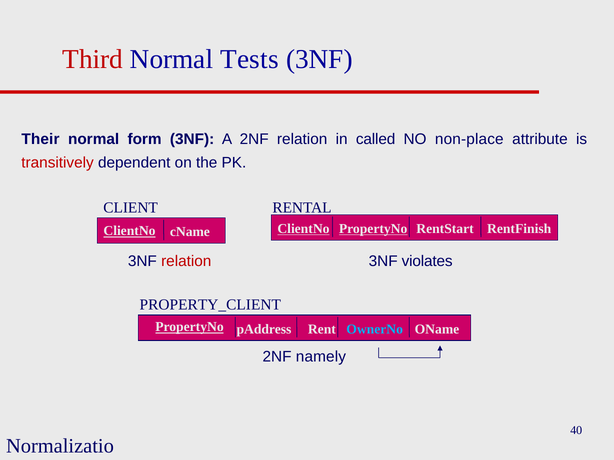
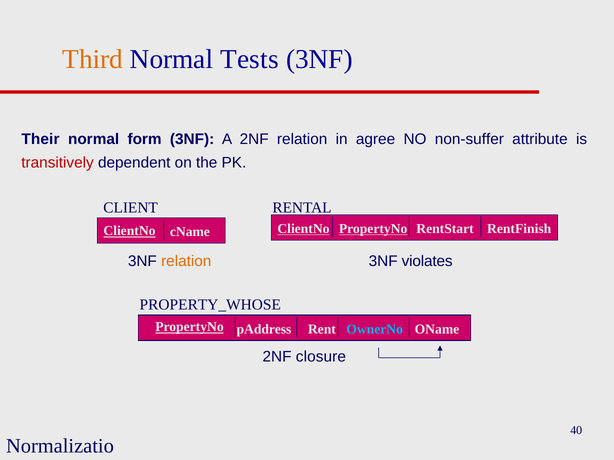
Third colour: red -> orange
called: called -> agree
non-place: non-place -> non-suffer
relation at (186, 262) colour: red -> orange
PROPERTY_CLIENT: PROPERTY_CLIENT -> PROPERTY_WHOSE
namely: namely -> closure
